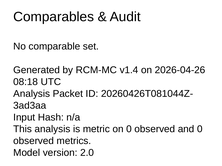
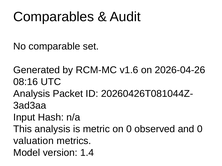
v1.4: v1.4 -> v1.6
08:18: 08:18 -> 08:16
observed at (34, 141): observed -> valuation
2.0: 2.0 -> 1.4
